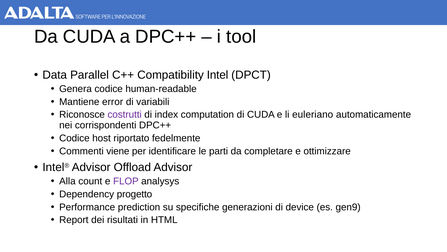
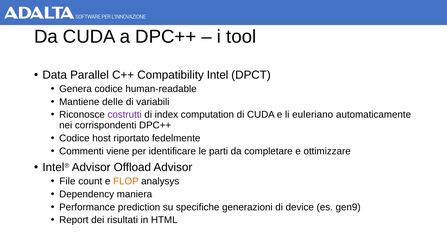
error: error -> delle
Alla: Alla -> File
FLOP colour: purple -> orange
progetto: progetto -> maniera
